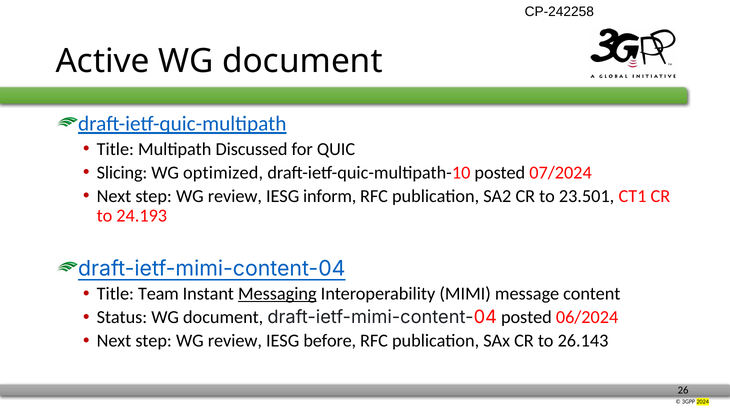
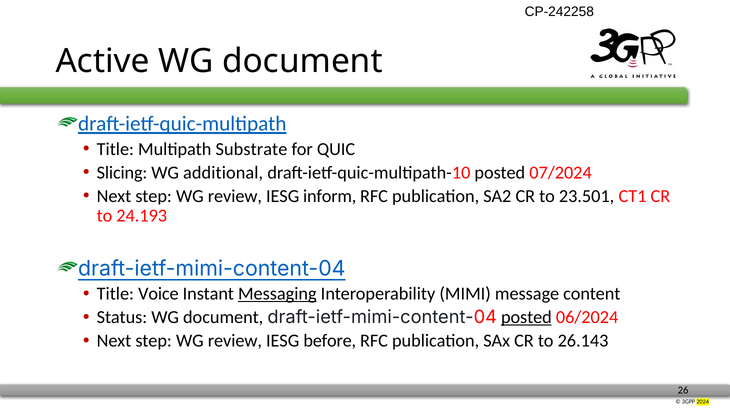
Discussed: Discussed -> Substrate
optimized: optimized -> additional
Team: Team -> Voice
posted at (526, 317) underline: none -> present
